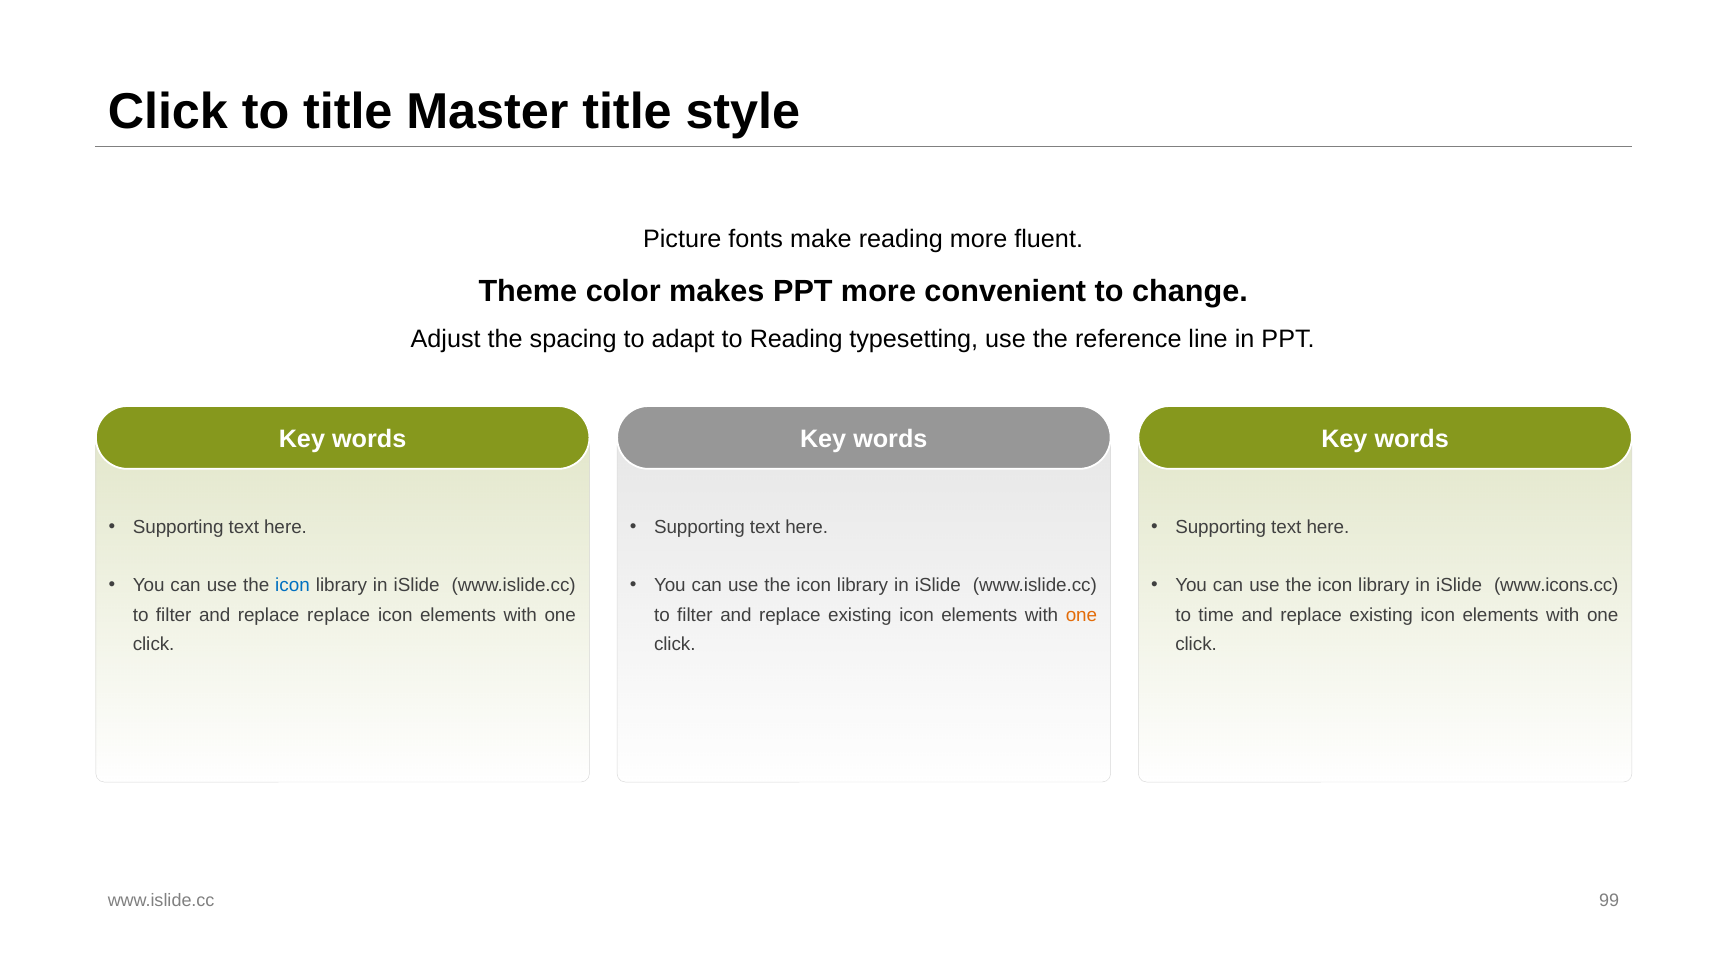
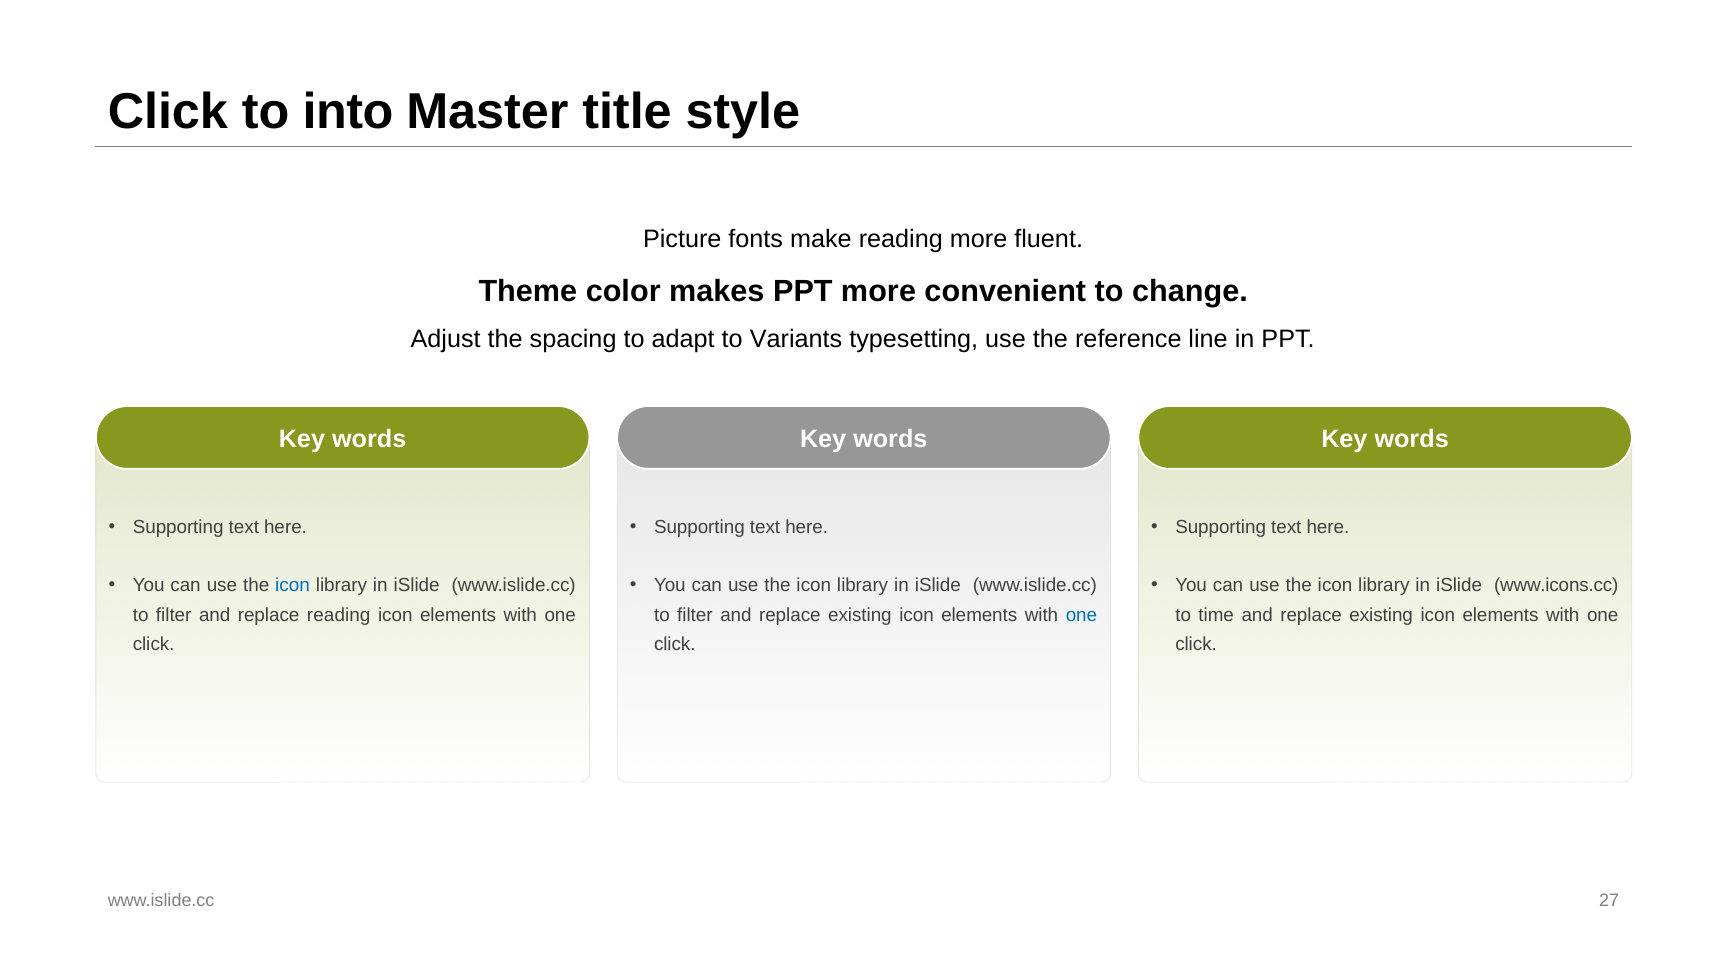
to title: title -> into
to Reading: Reading -> Variants
replace replace: replace -> reading
one at (1081, 614) colour: orange -> blue
99: 99 -> 27
